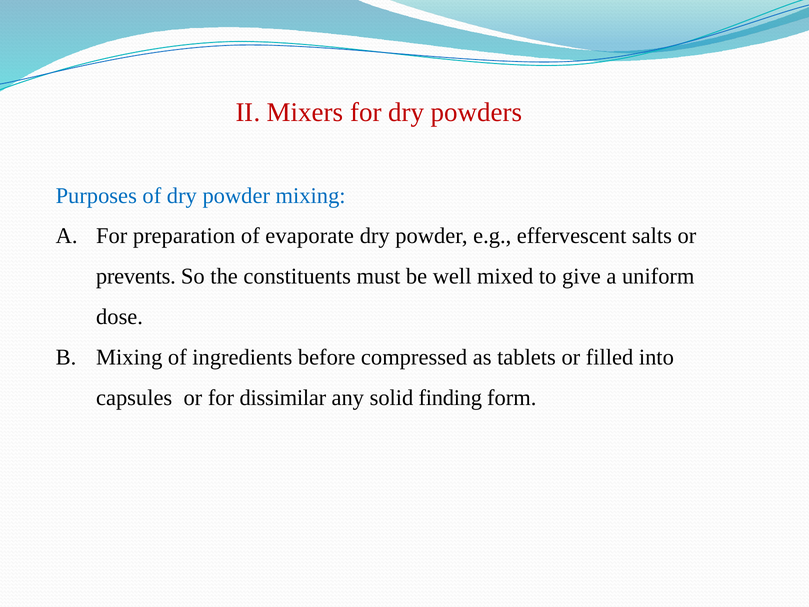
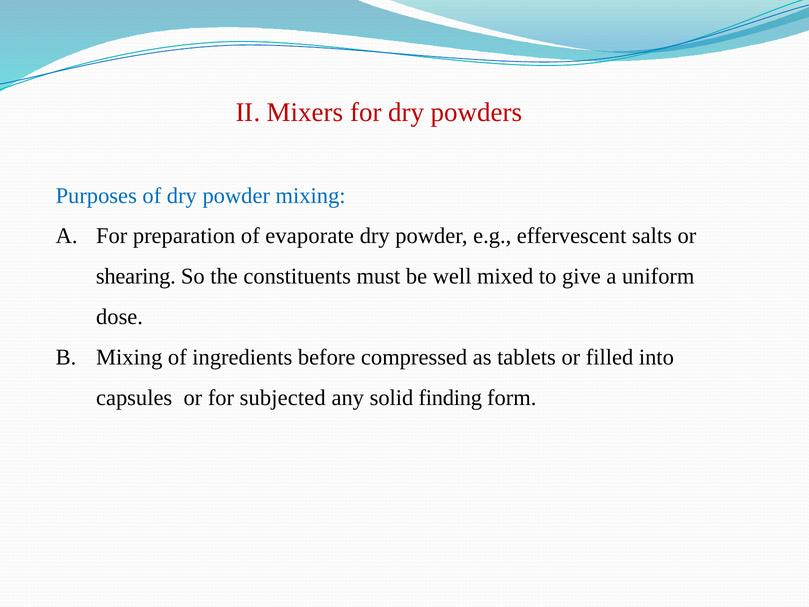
prevents: prevents -> shearing
dissimilar: dissimilar -> subjected
